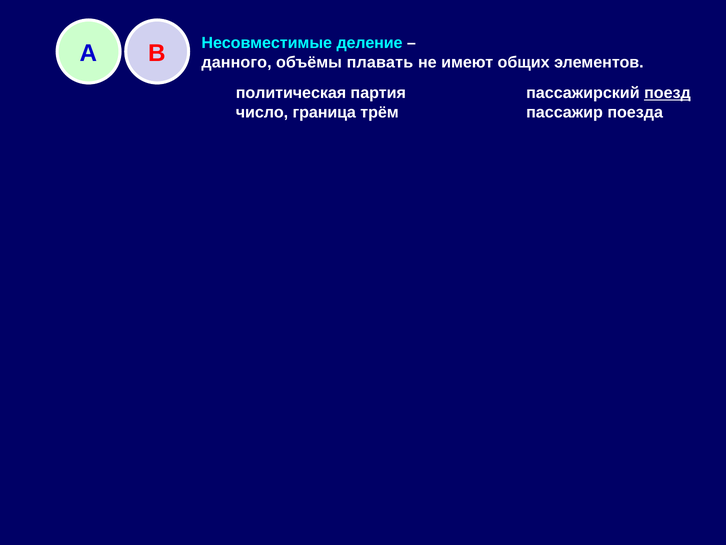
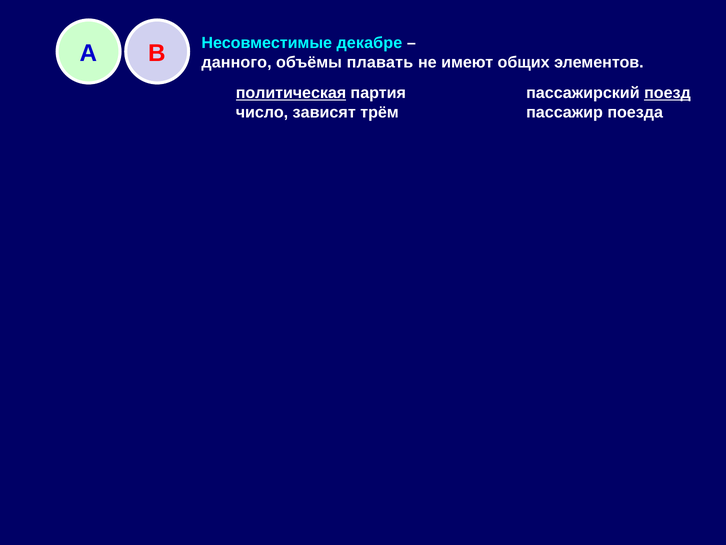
деление: деление -> декабре
политическая underline: none -> present
граница: граница -> зависят
